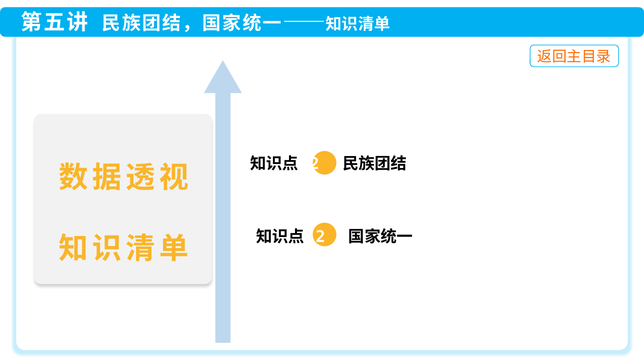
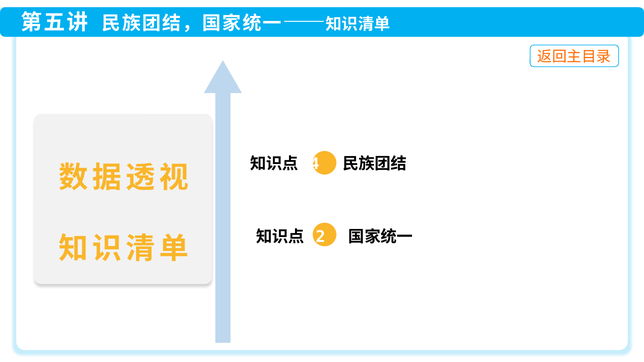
2 at (315, 164): 2 -> 4
